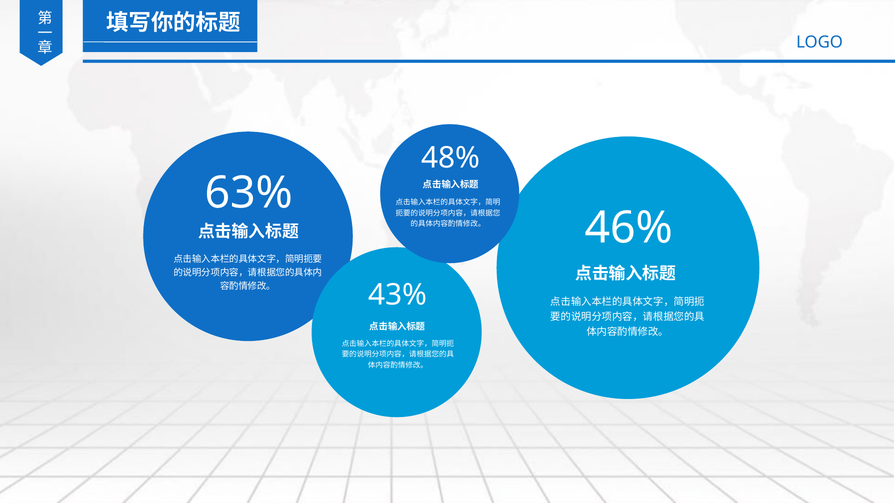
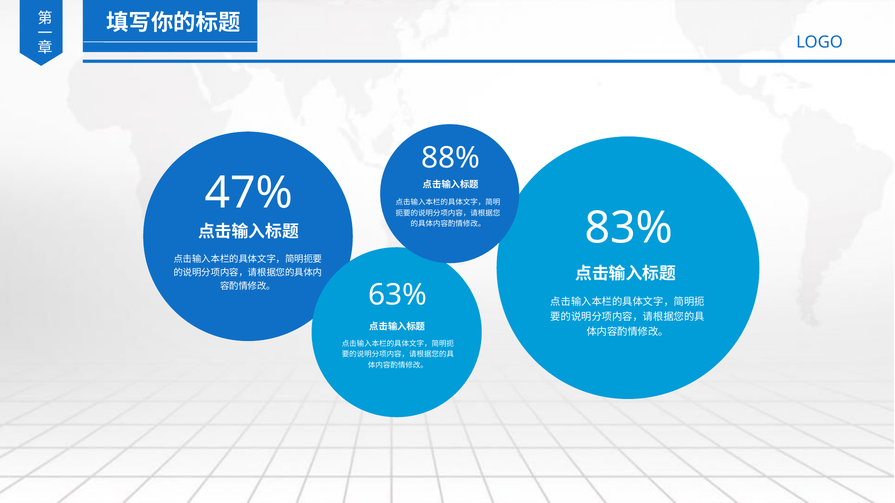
48%: 48% -> 88%
63%: 63% -> 47%
46%: 46% -> 83%
43%: 43% -> 63%
